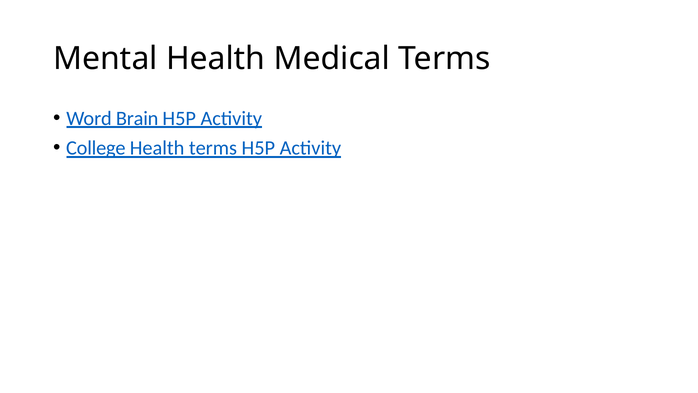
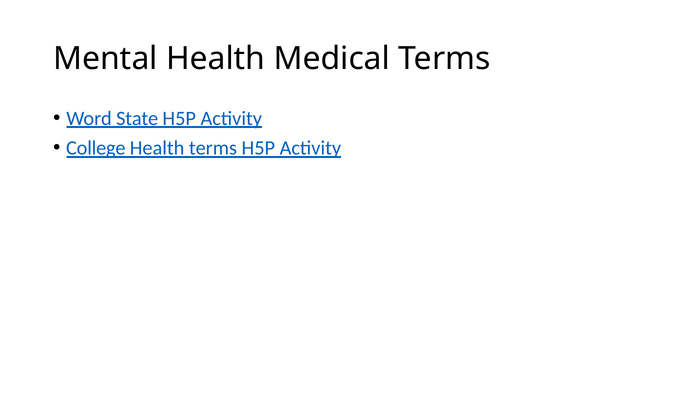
Brain: Brain -> State
